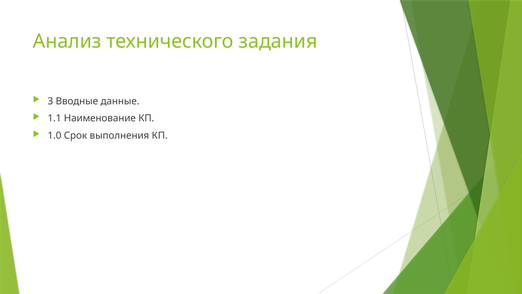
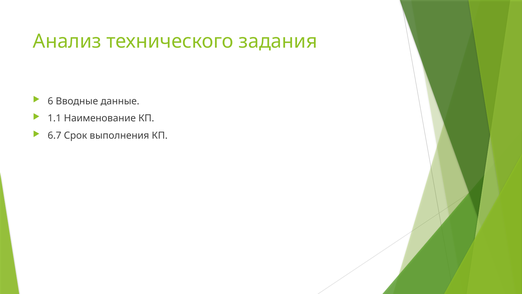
3: 3 -> 6
1.0: 1.0 -> 6.7
